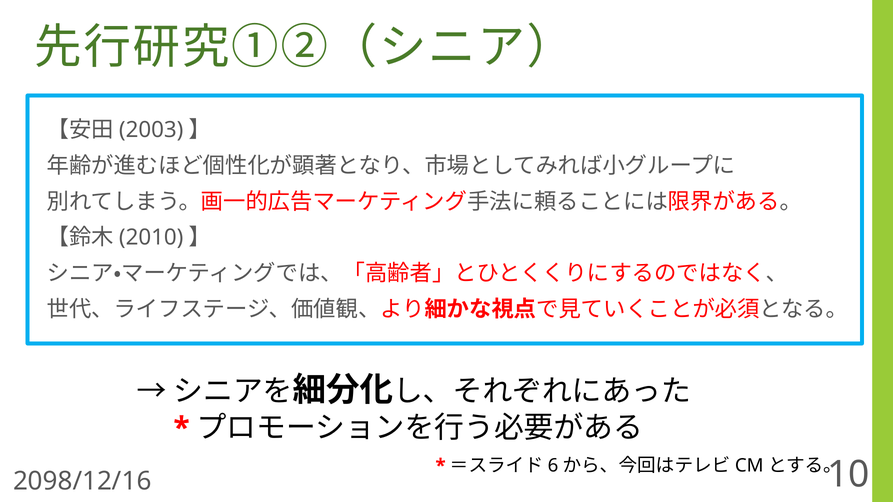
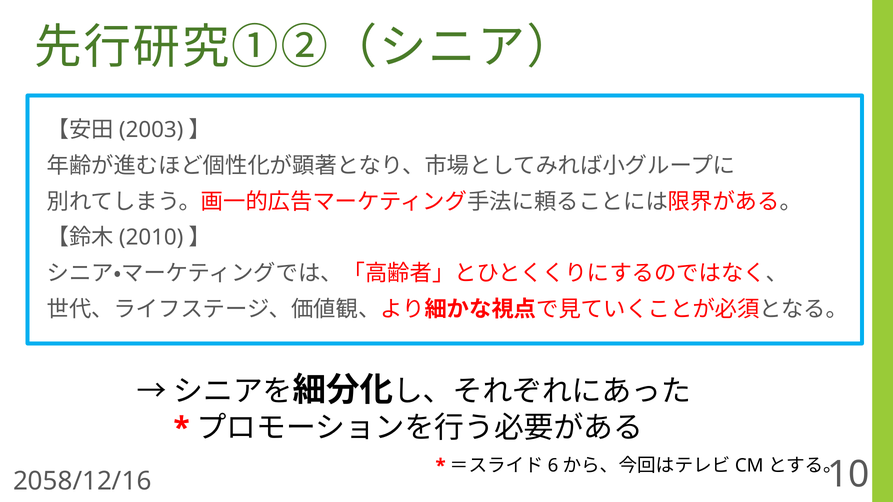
2098/12/16: 2098/12/16 -> 2058/12/16
